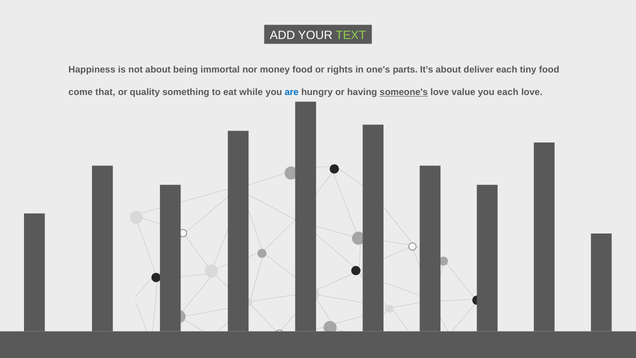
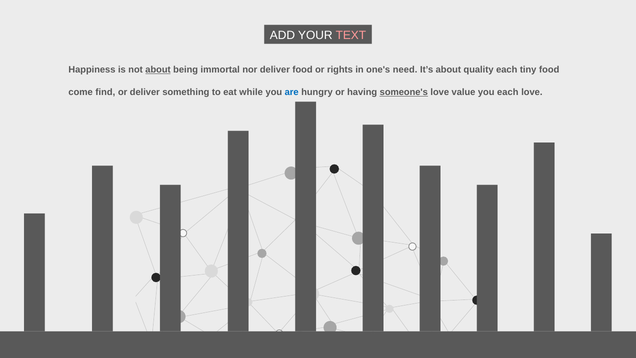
TEXT colour: light green -> pink
about at (158, 70) underline: none -> present
nor money: money -> deliver
parts: parts -> need
deliver: deliver -> quality
that: that -> find
or quality: quality -> deliver
